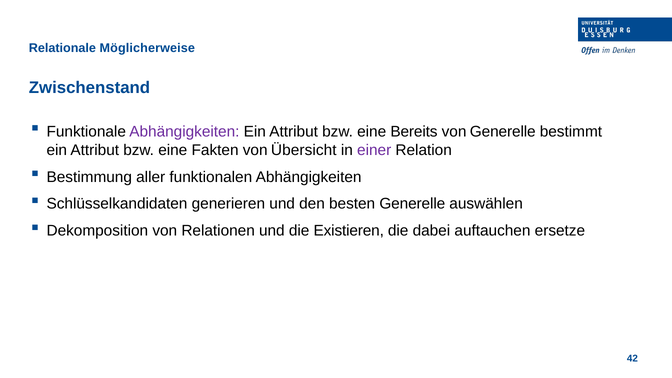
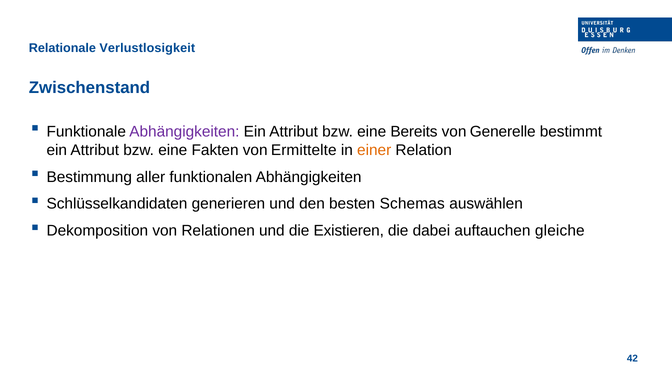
Möglicherweise: Möglicherweise -> Verlustlosigkeit
Übersicht: Übersicht -> Ermittelte
einer colour: purple -> orange
besten Generelle: Generelle -> Schemas
ersetze: ersetze -> gleiche
